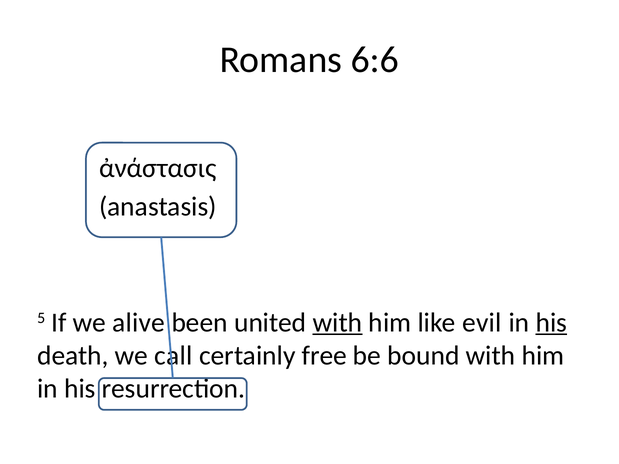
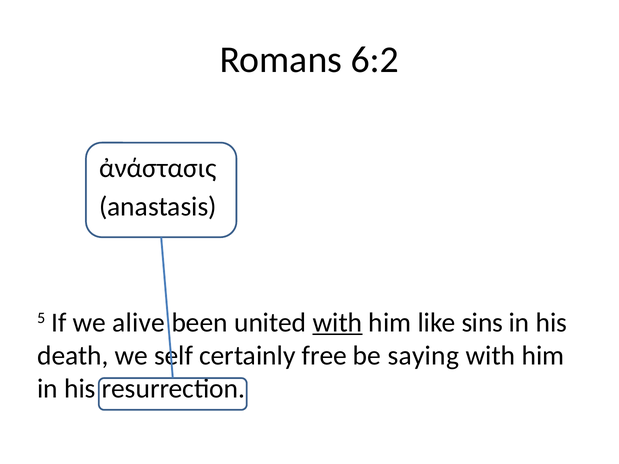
6:6: 6:6 -> 6:2
evil: evil -> sins
his at (551, 323) underline: present -> none
call: call -> self
bound: bound -> saying
